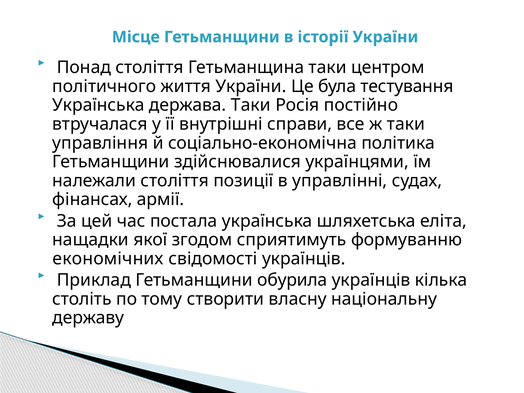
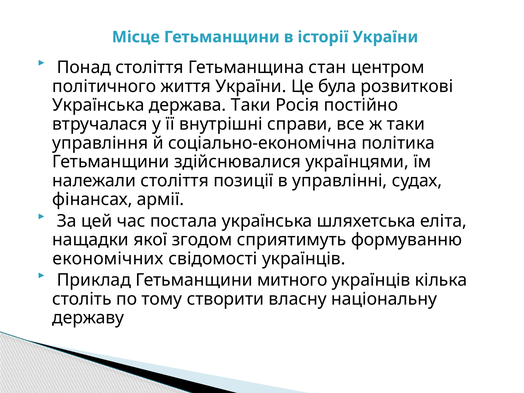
Гетьманщина таки: таки -> стан
тестування: тестування -> розвиткові
обурила: обурила -> митного
